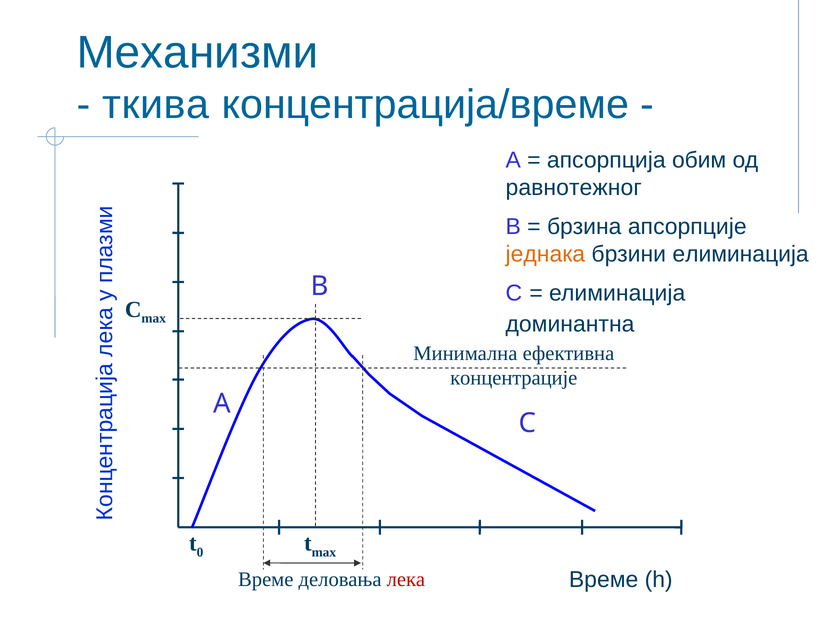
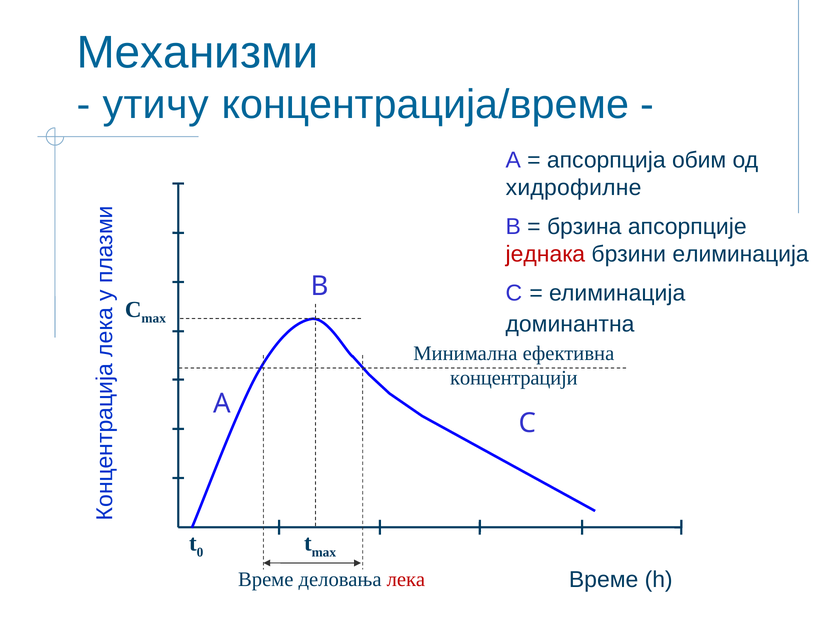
ткива: ткива -> утичу
равнотежног: равнотежног -> хидрофилне
једнака colour: orange -> red
концентрације: концентрације -> концентрацији
